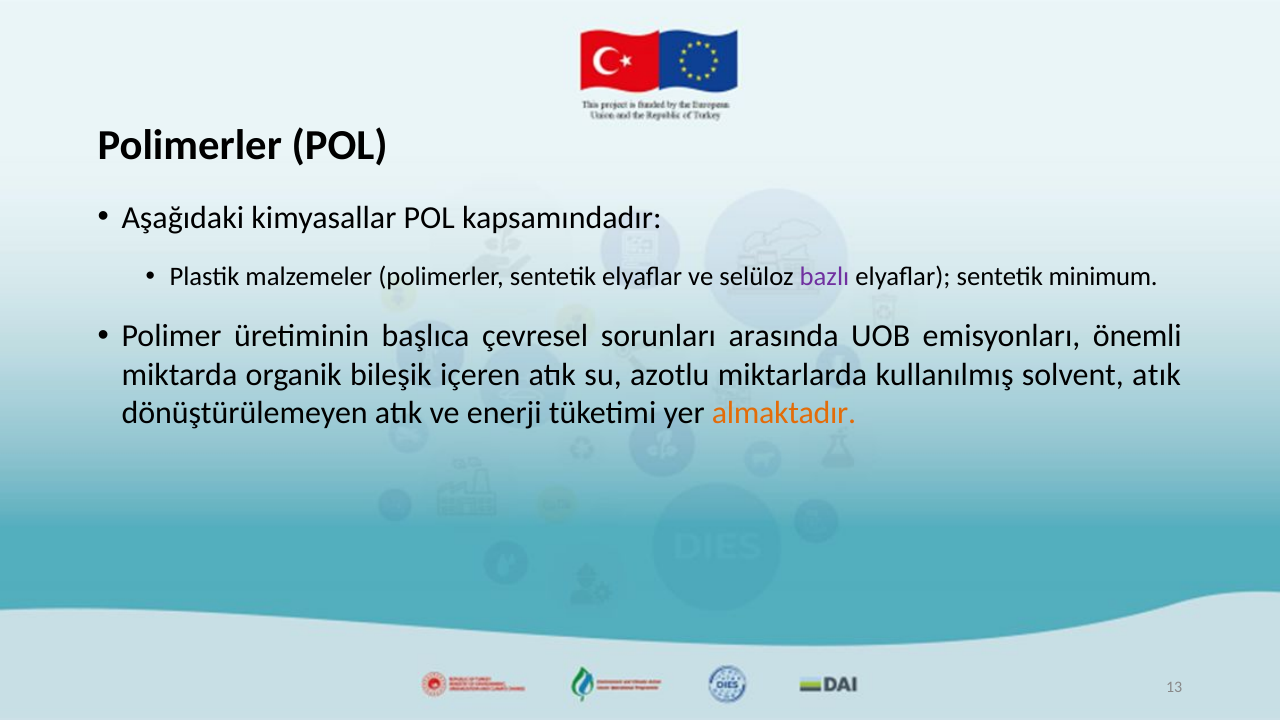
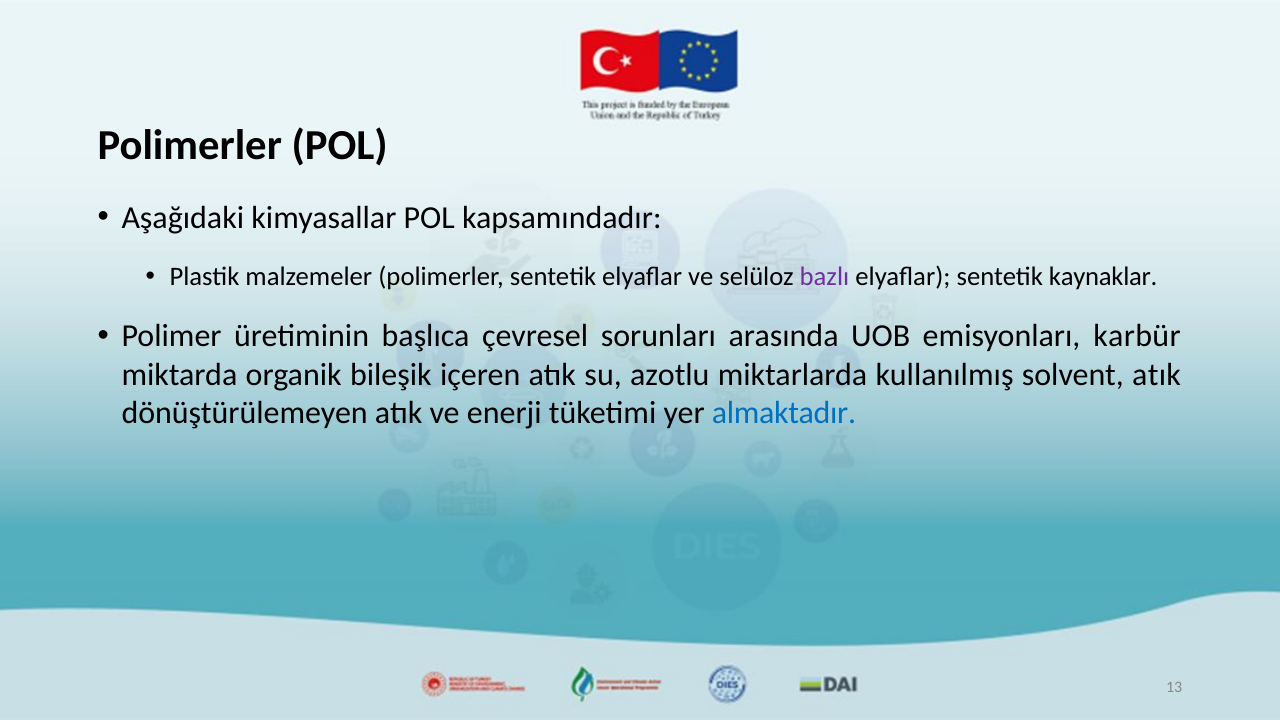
minimum: minimum -> kaynaklar
önemli: önemli -> karbür
almaktadır colour: orange -> blue
